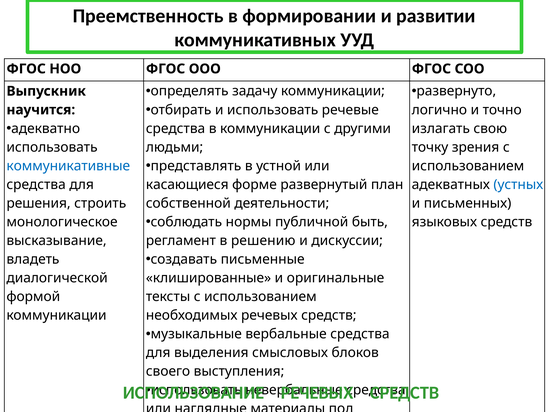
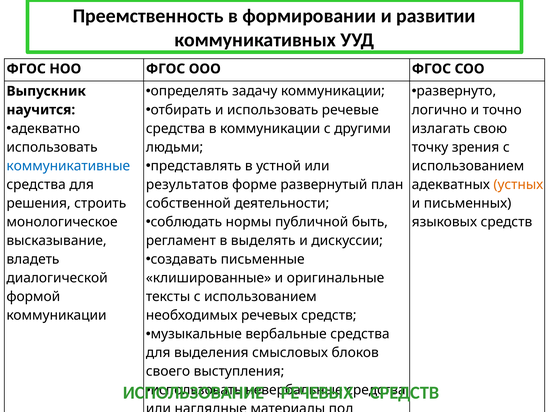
касающиеся: касающиеся -> результатов
устных colour: blue -> orange
решению: решению -> выделять
